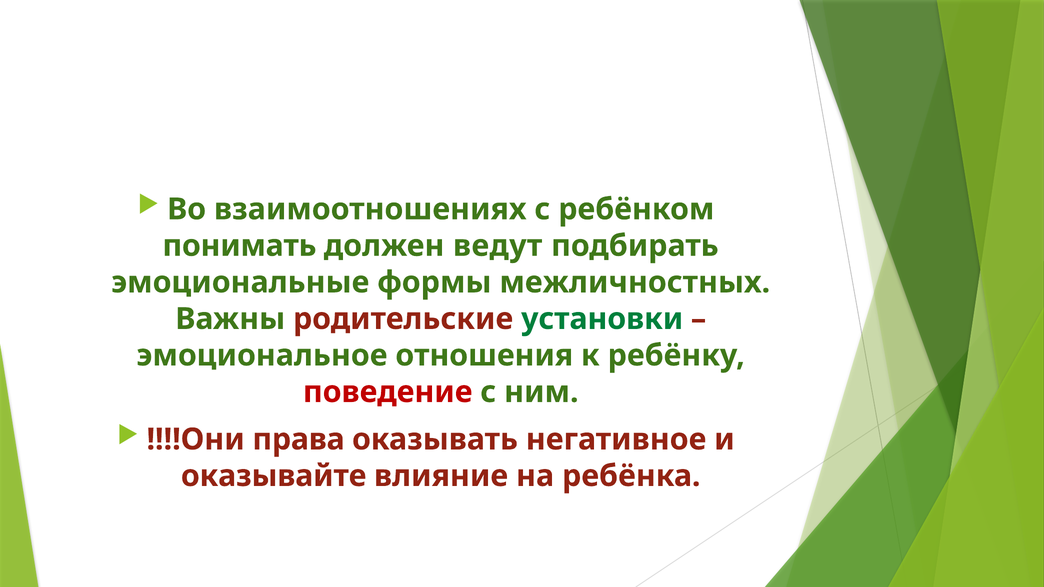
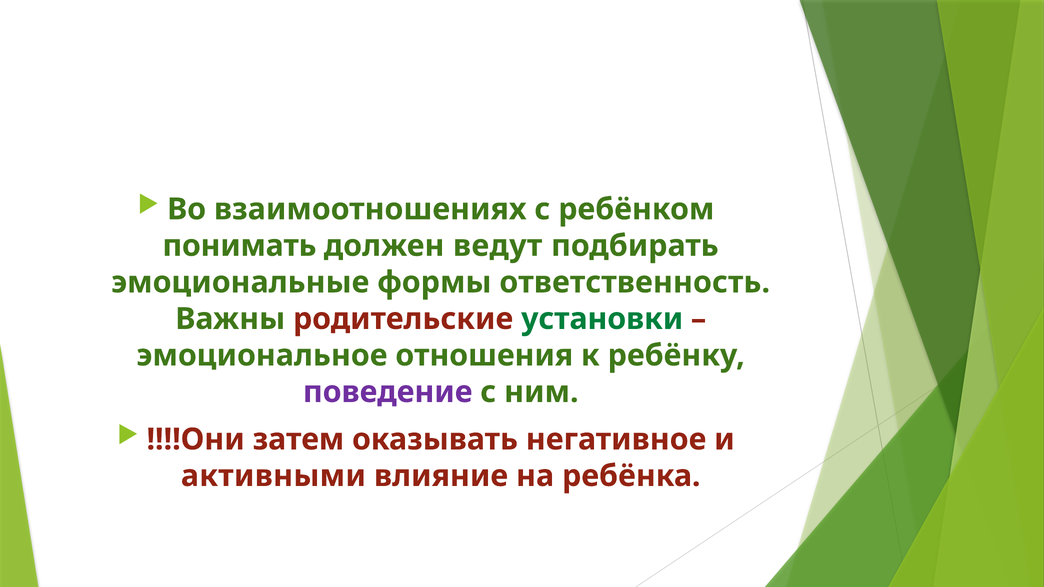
межличностных: межличностных -> ответственность
поведение colour: red -> purple
права: права -> затем
оказывайте: оказывайте -> активными
